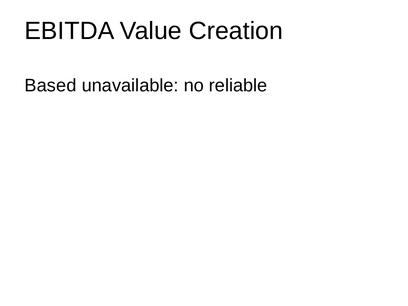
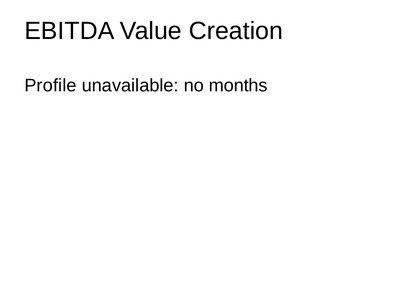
Based: Based -> Profile
reliable: reliable -> months
